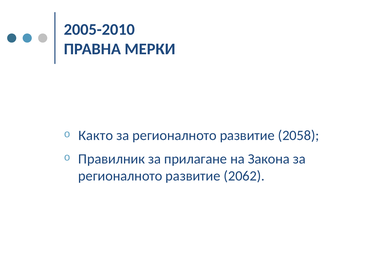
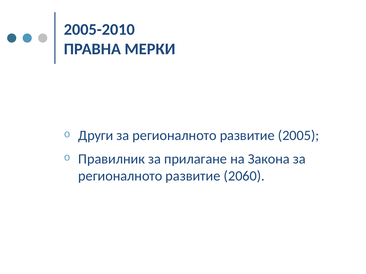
Както: Както -> Други
2058: 2058 -> 2005
2062: 2062 -> 2060
